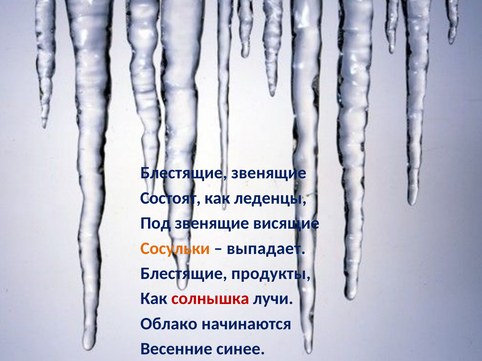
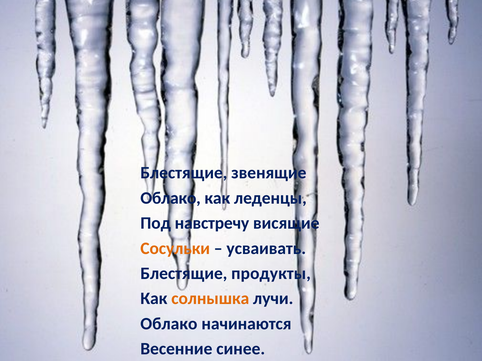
Состоят at (171, 198): Состоят -> Облако
Под звенящие: звенящие -> навстречу
выпадает: выпадает -> усваивать
солнышка colour: red -> orange
